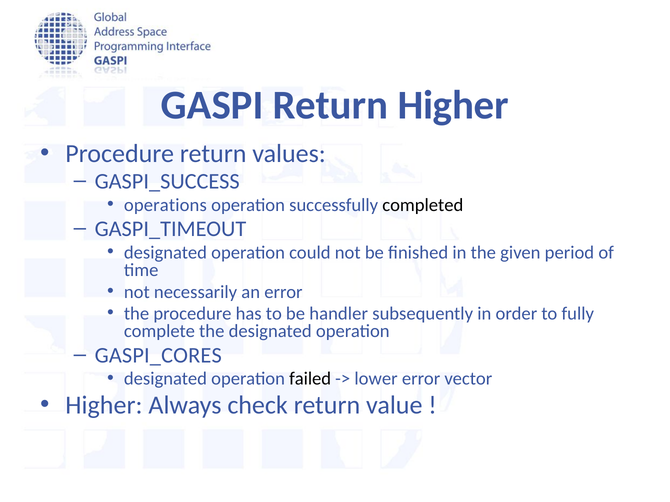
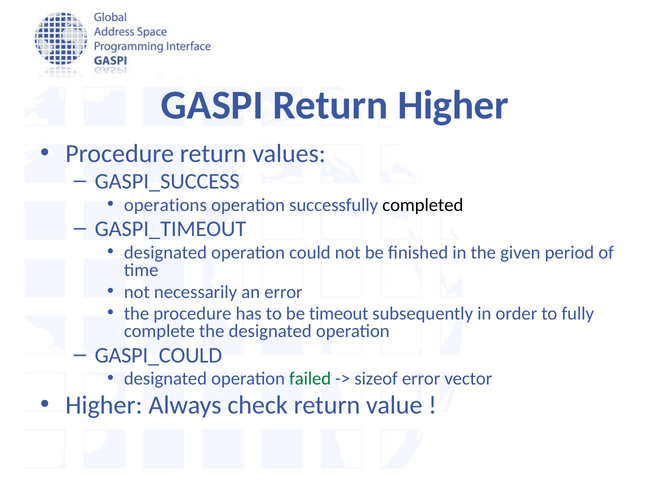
handler: handler -> timeout
GASPI_CORES: GASPI_CORES -> GASPI_COULD
failed colour: black -> green
lower: lower -> sizeof
